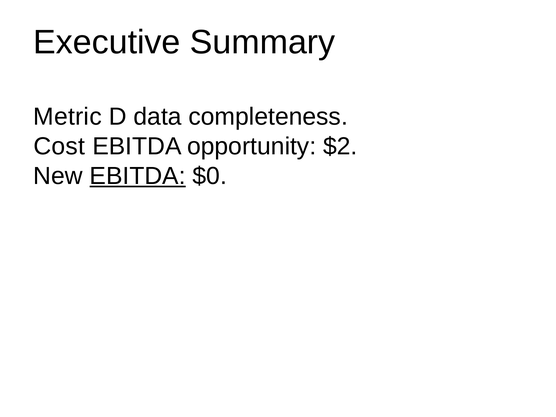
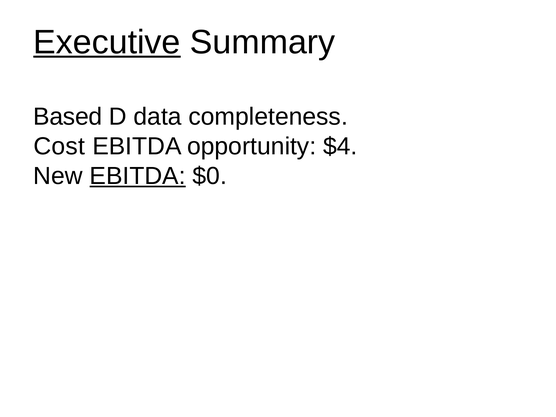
Executive underline: none -> present
Metric: Metric -> Based
$2: $2 -> $4
